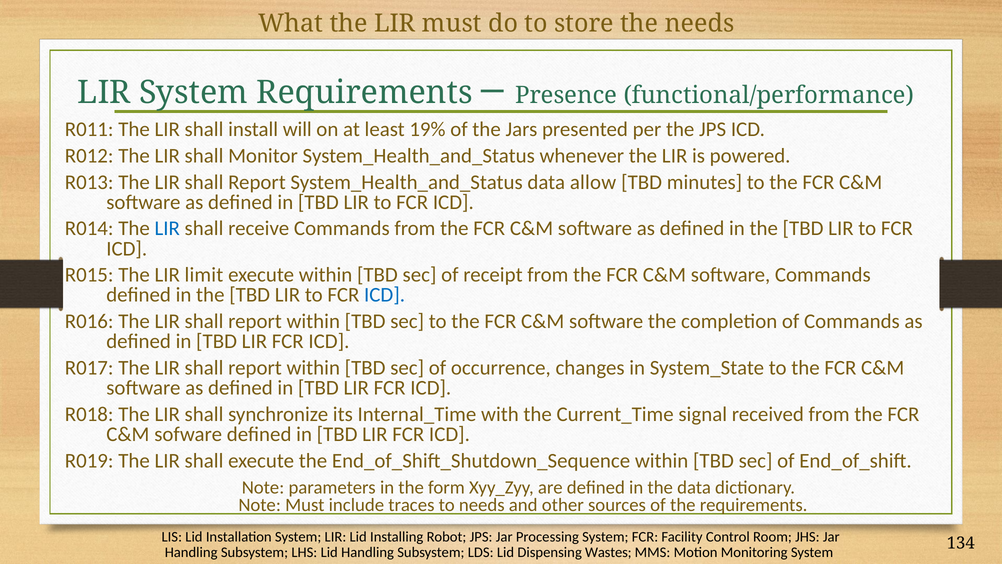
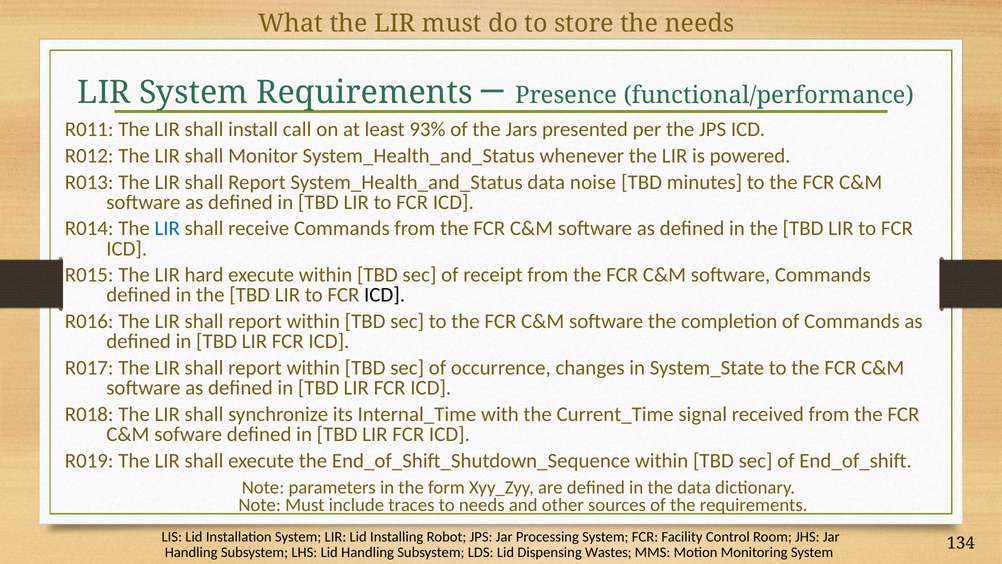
will: will -> call
19%: 19% -> 93%
allow: allow -> noise
limit: limit -> hard
ICD at (385, 295) colour: blue -> black
